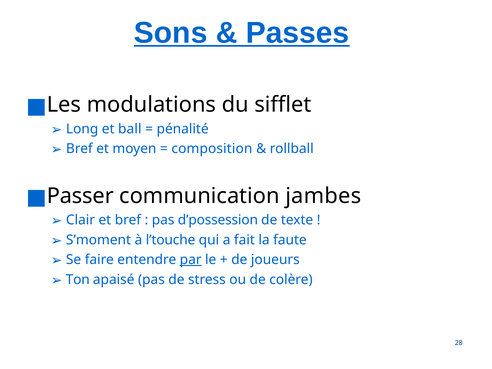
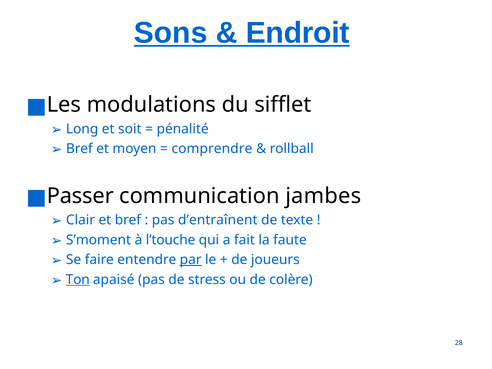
Passes: Passes -> Endroit
ball: ball -> soit
composition: composition -> comprendre
d’possession: d’possession -> d’entraînent
Ton underline: none -> present
